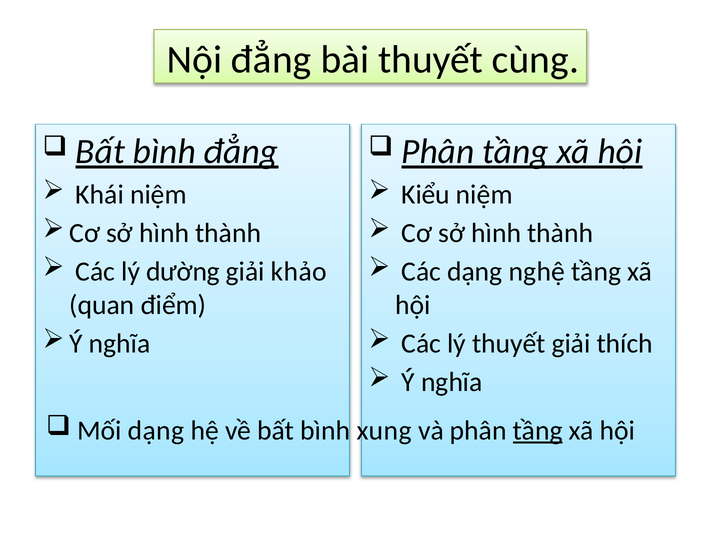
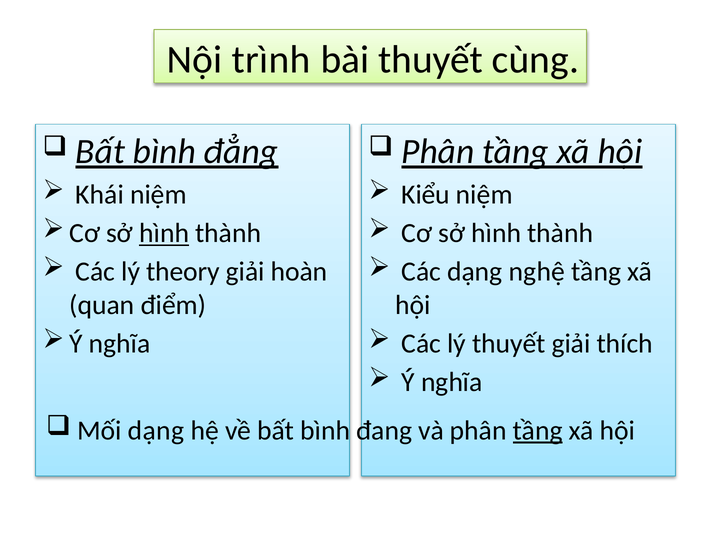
Nội đẳng: đẳng -> trình
hình at (164, 233) underline: none -> present
dường: dường -> theory
khảo: khảo -> hoàn
xung: xung -> đang
